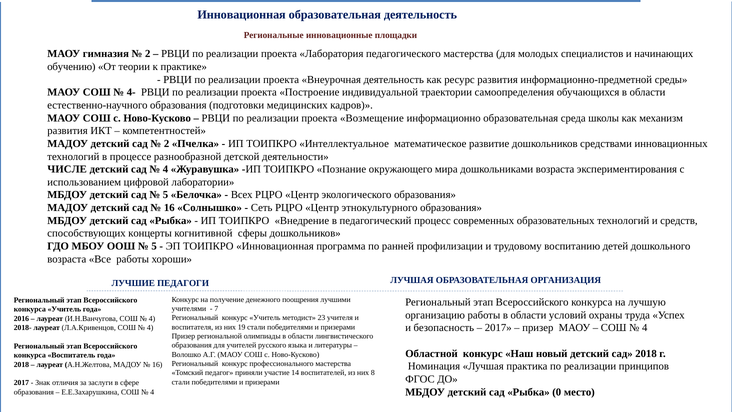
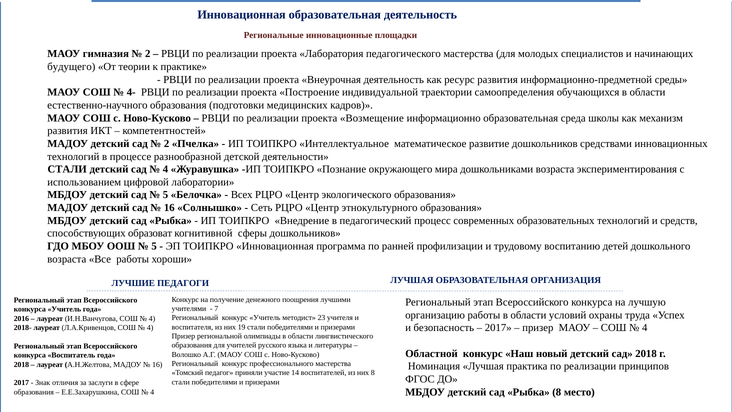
обучению: обучению -> будущего
ЧИСЛЕ at (67, 169): ЧИСЛЕ -> СТАЛИ
концерты: концерты -> образоват
Рыбка 0: 0 -> 8
